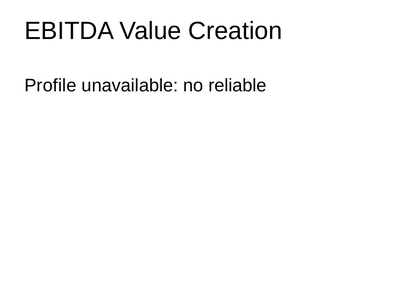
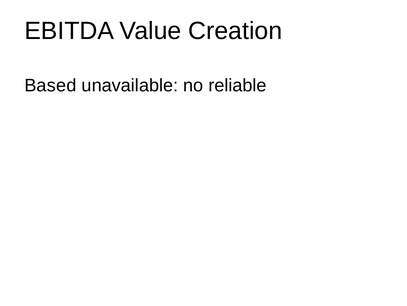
Profile: Profile -> Based
